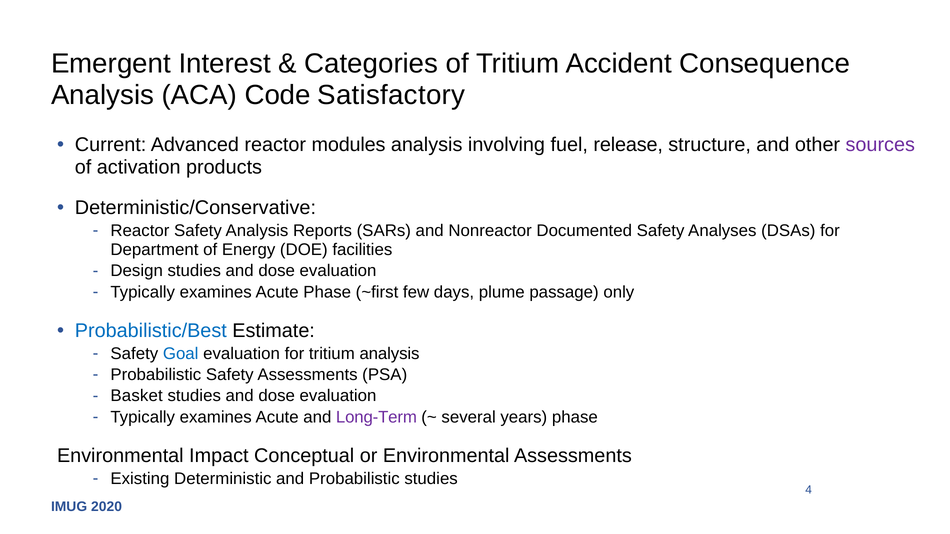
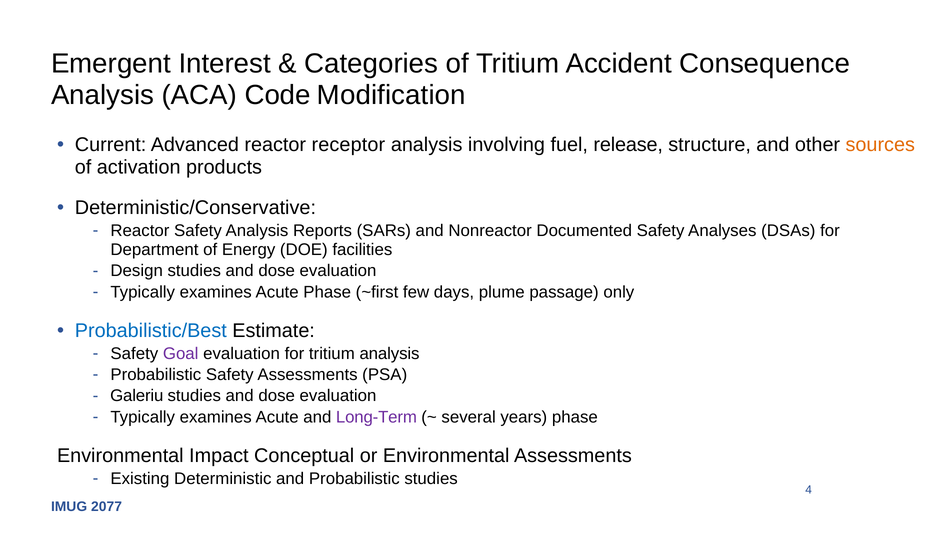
Satisfactory: Satisfactory -> Modification
modules: modules -> receptor
sources colour: purple -> orange
Goal colour: blue -> purple
Basket: Basket -> Galeriu
2020: 2020 -> 2077
